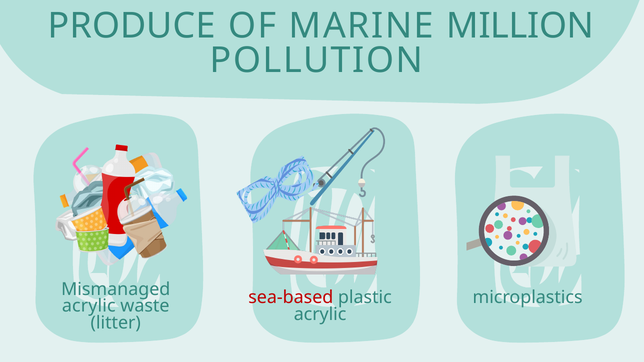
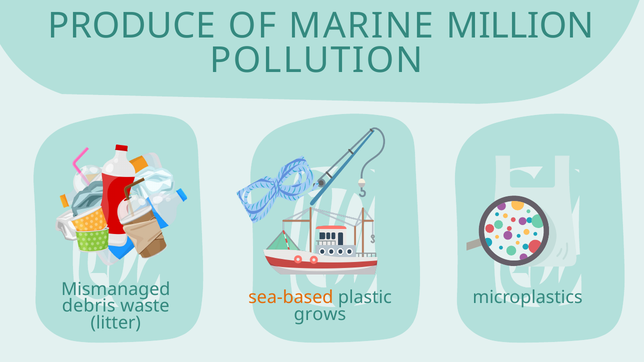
sea-based colour: red -> orange
acrylic at (89, 306): acrylic -> debris
acrylic at (320, 315): acrylic -> grows
